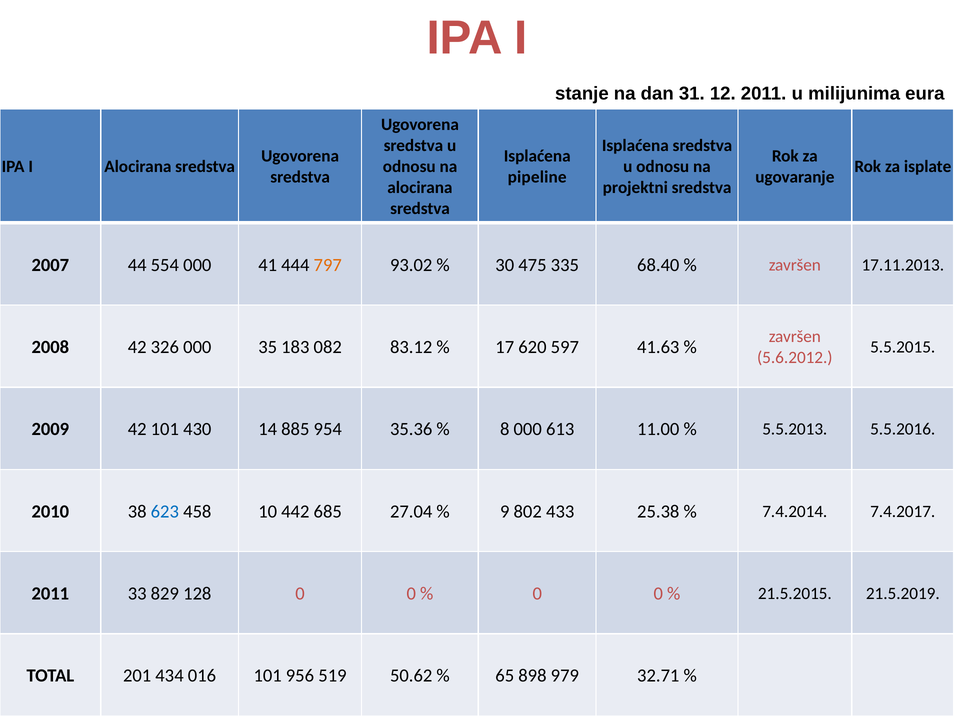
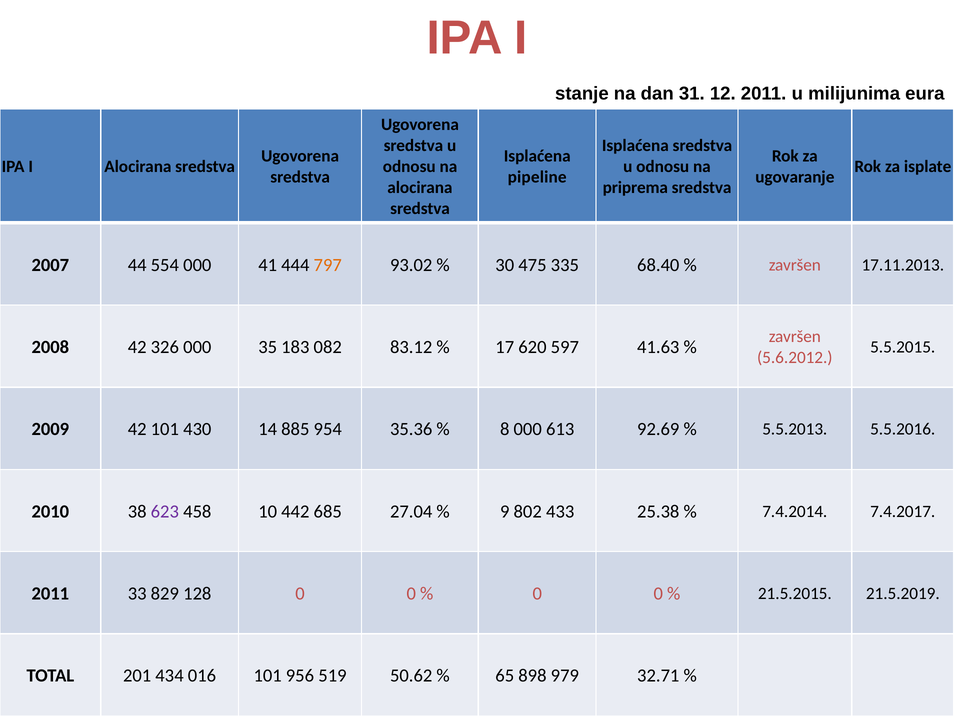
projektni: projektni -> priprema
11.00: 11.00 -> 92.69
623 colour: blue -> purple
